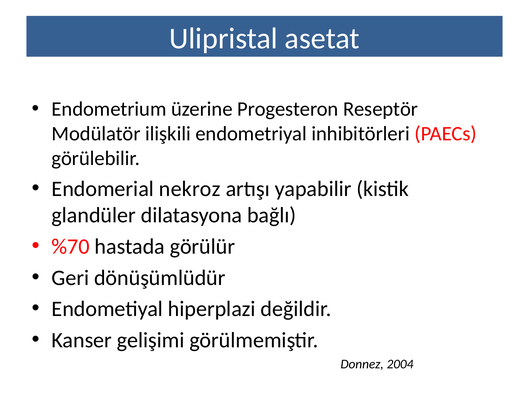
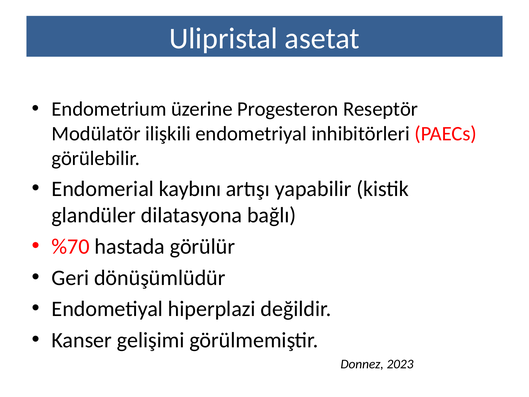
nekroz: nekroz -> kaybını
2004: 2004 -> 2023
